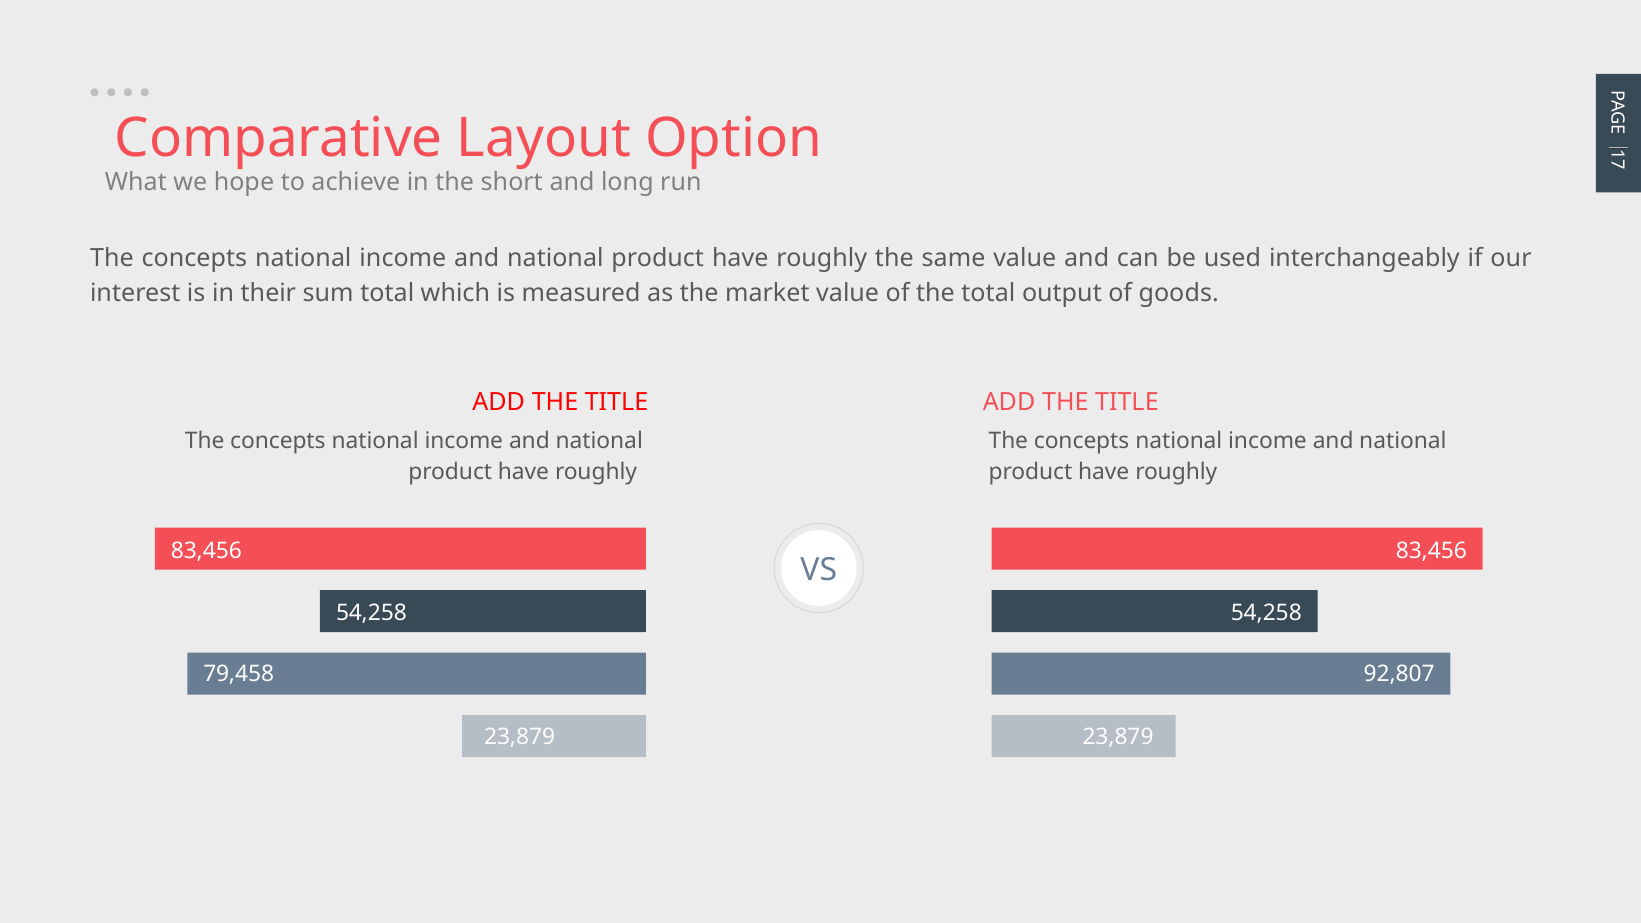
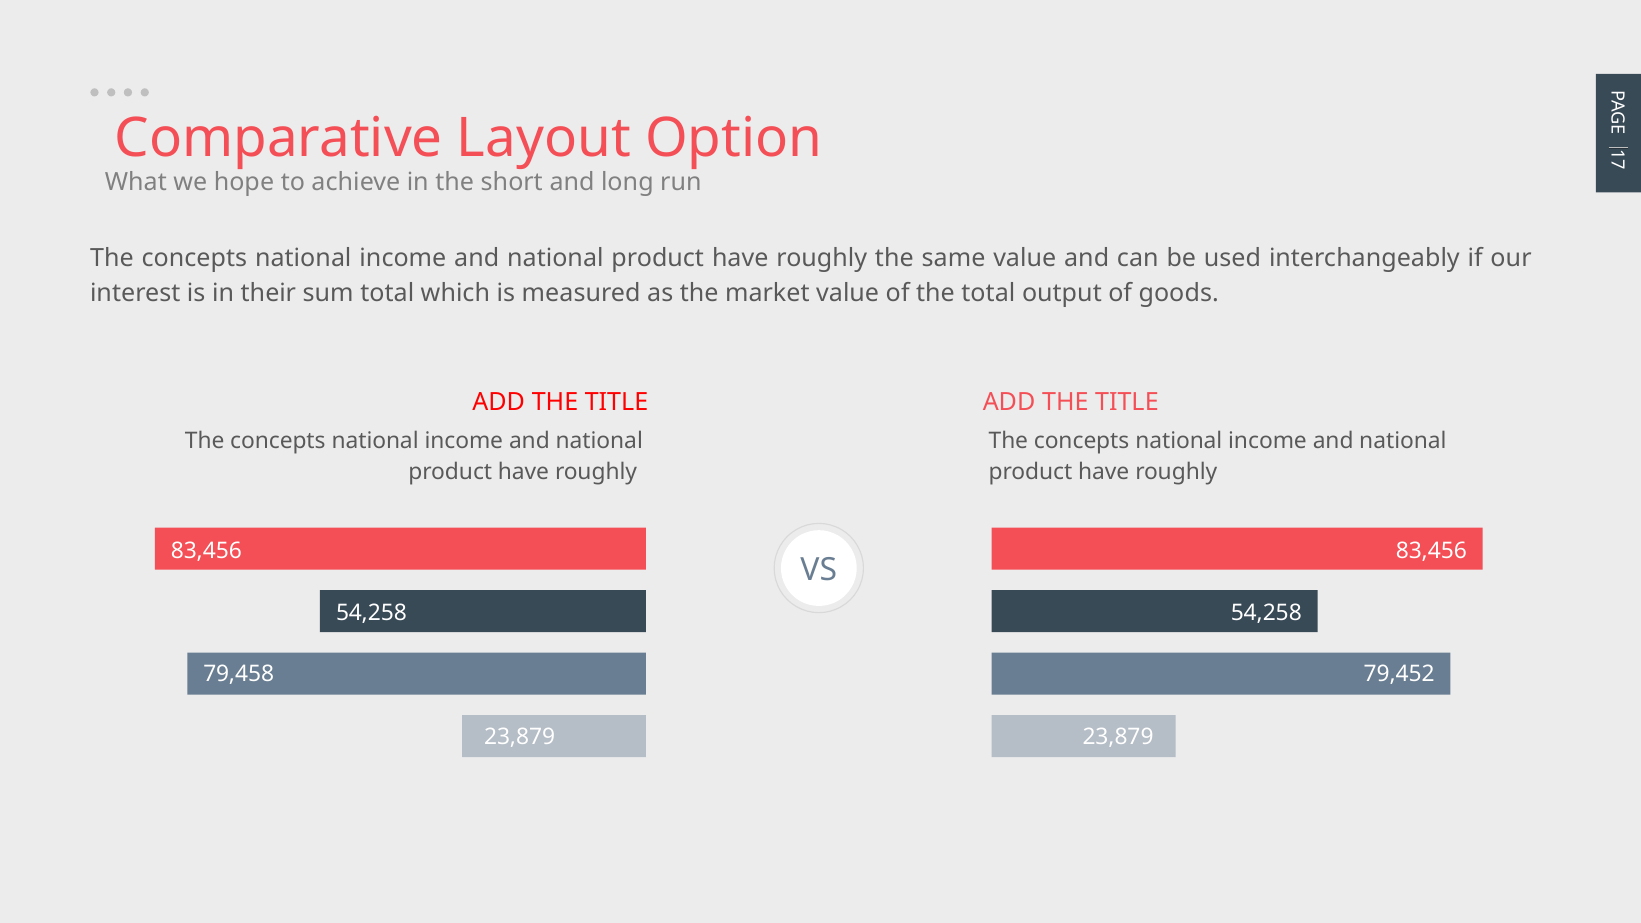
92,807: 92,807 -> 79,452
